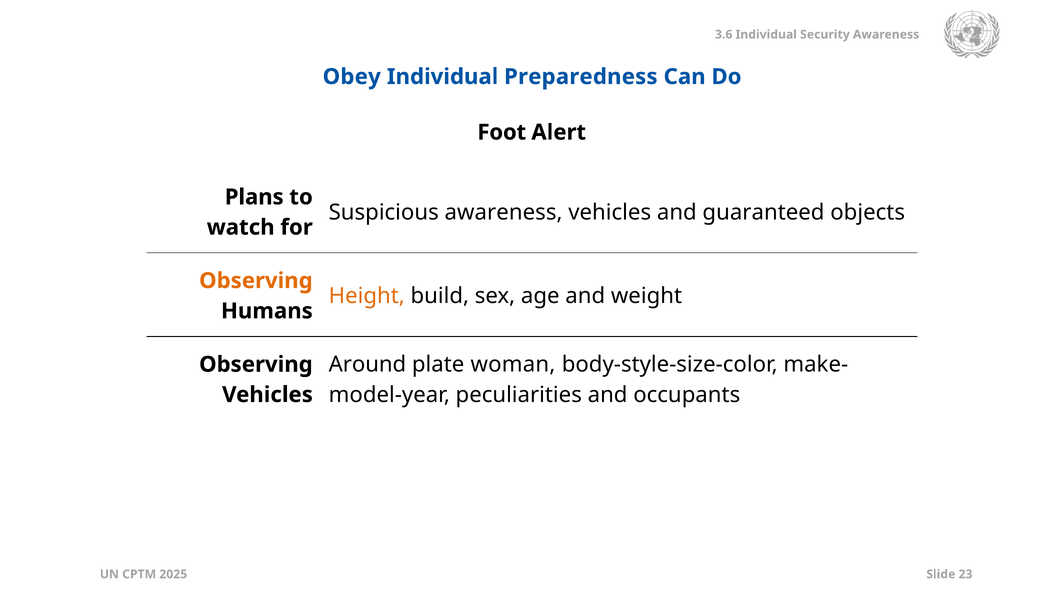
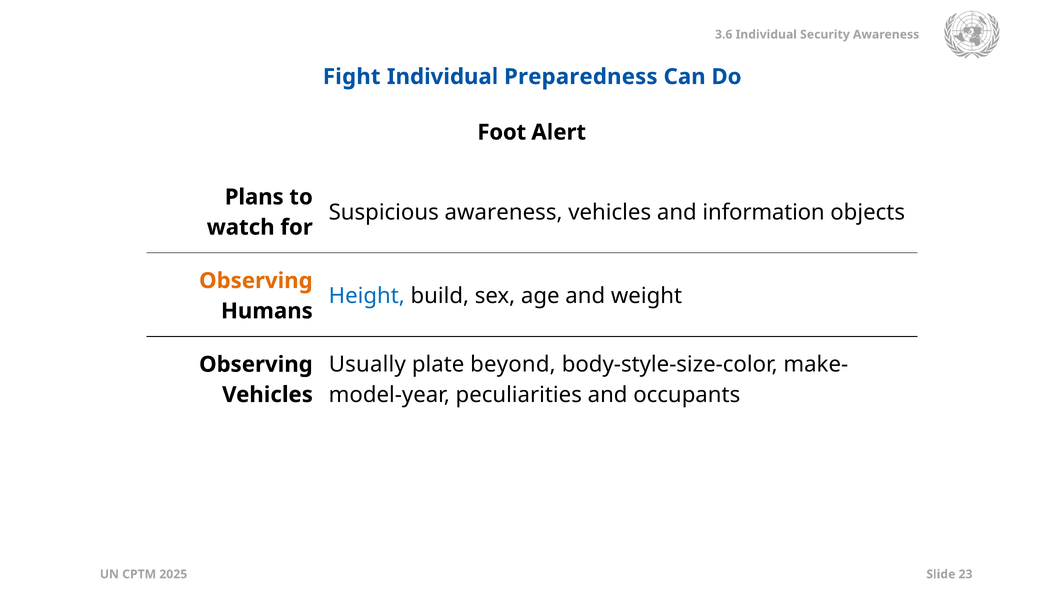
Obey: Obey -> Fight
guaranteed: guaranteed -> information
Height colour: orange -> blue
Around: Around -> Usually
woman: woman -> beyond
